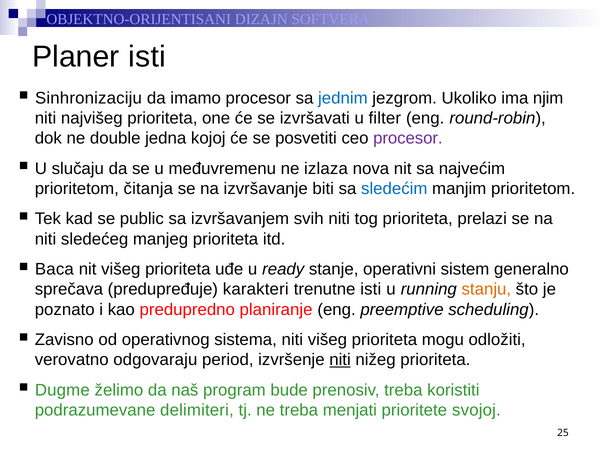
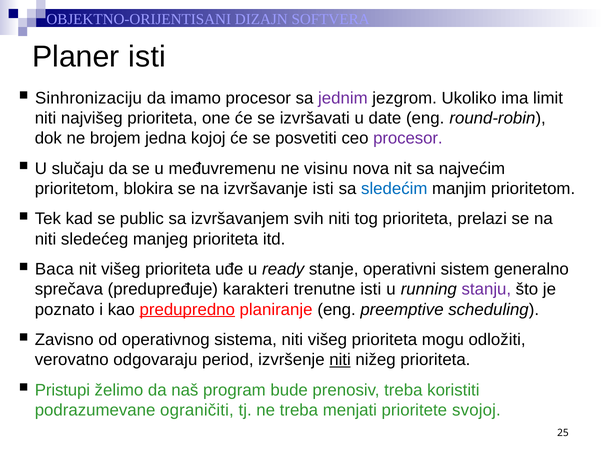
jednim colour: blue -> purple
njim: njim -> limit
filter: filter -> date
double: double -> brojem
izlaza: izlaza -> visinu
čitanja: čitanja -> blokira
izvršavanje biti: biti -> isti
stanju colour: orange -> purple
predupredno underline: none -> present
Dugme: Dugme -> Pristupi
delimiteri: delimiteri -> ograničiti
